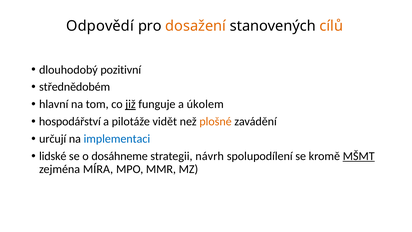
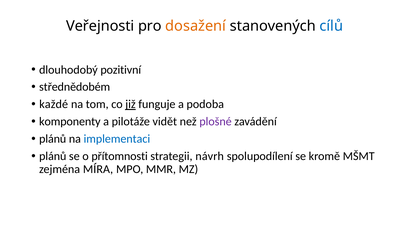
Odpovědí: Odpovědí -> Veřejnosti
cílů colour: orange -> blue
hlavní: hlavní -> každé
úkolem: úkolem -> podoba
hospodářství: hospodářství -> komponenty
plošné colour: orange -> purple
určují at (53, 139): určují -> plánů
lidské at (53, 156): lidské -> plánů
dosáhneme: dosáhneme -> přítomnosti
MŠMT underline: present -> none
